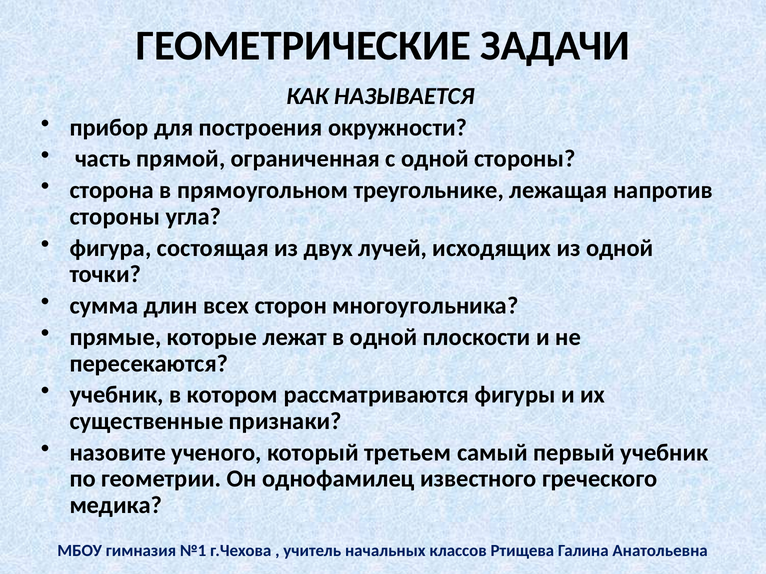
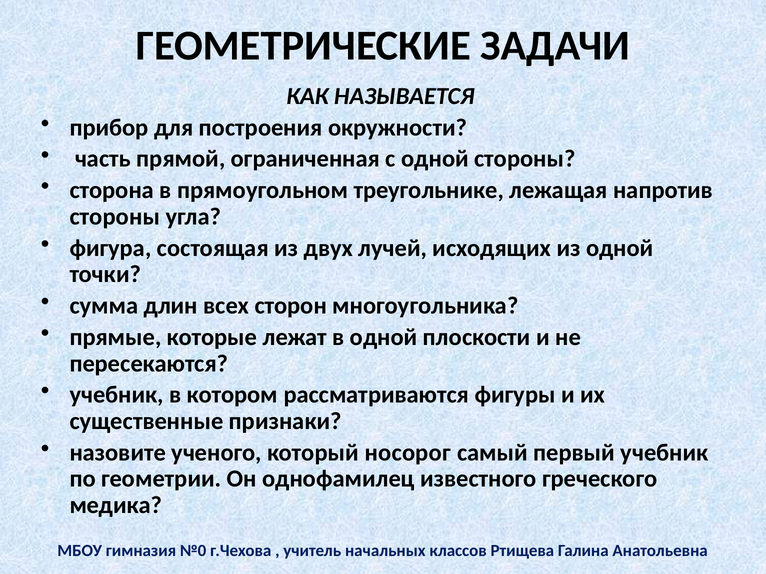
третьем: третьем -> носорог
№1: №1 -> №0
